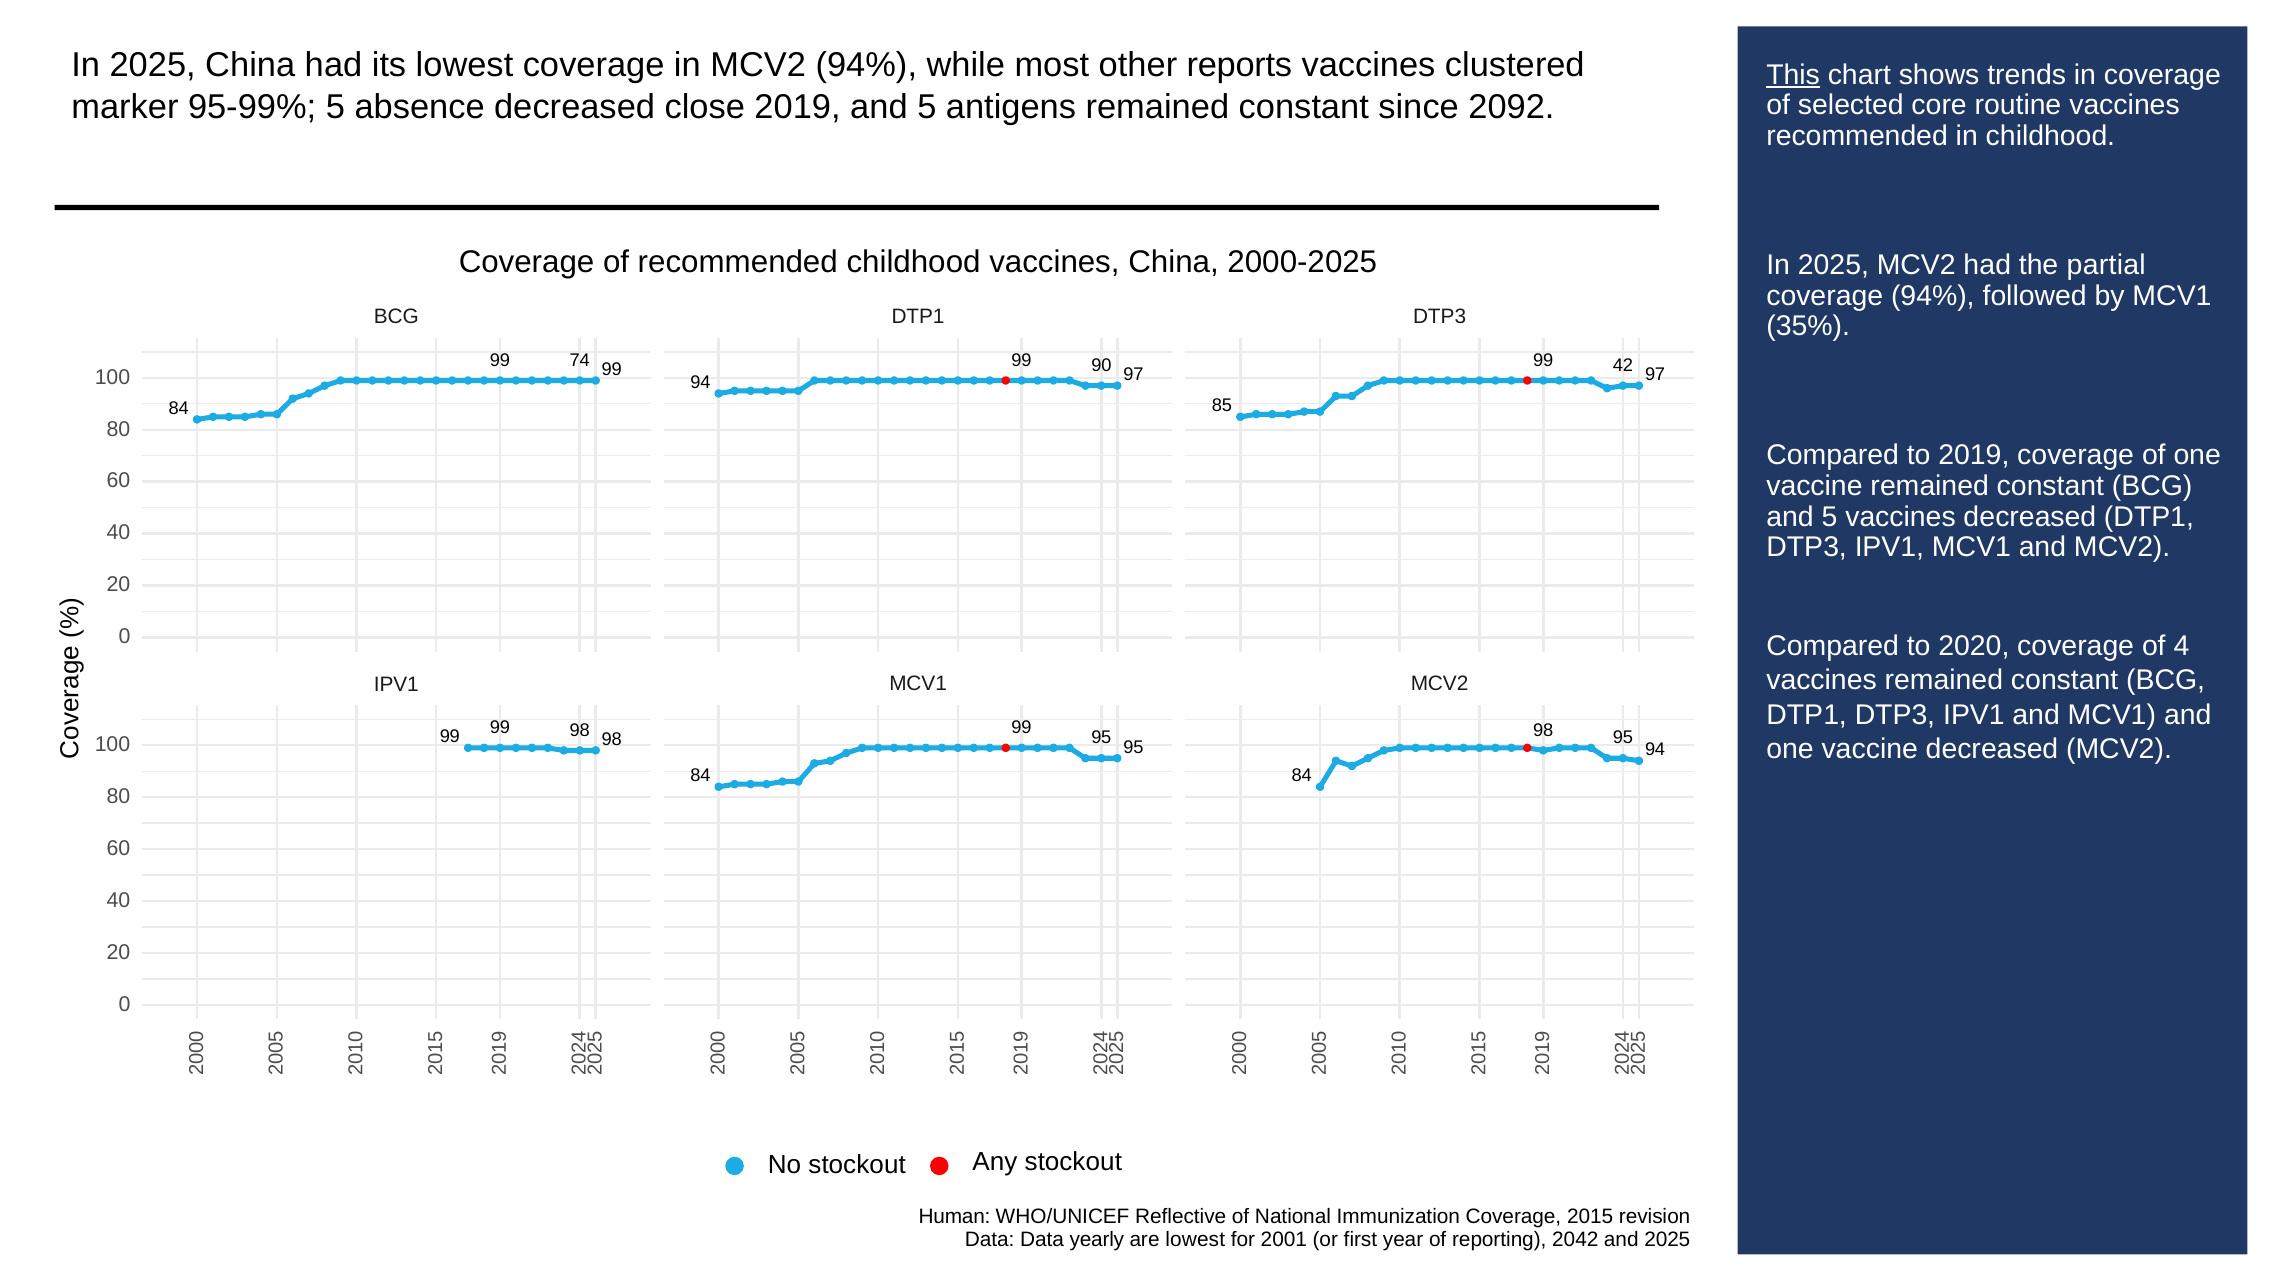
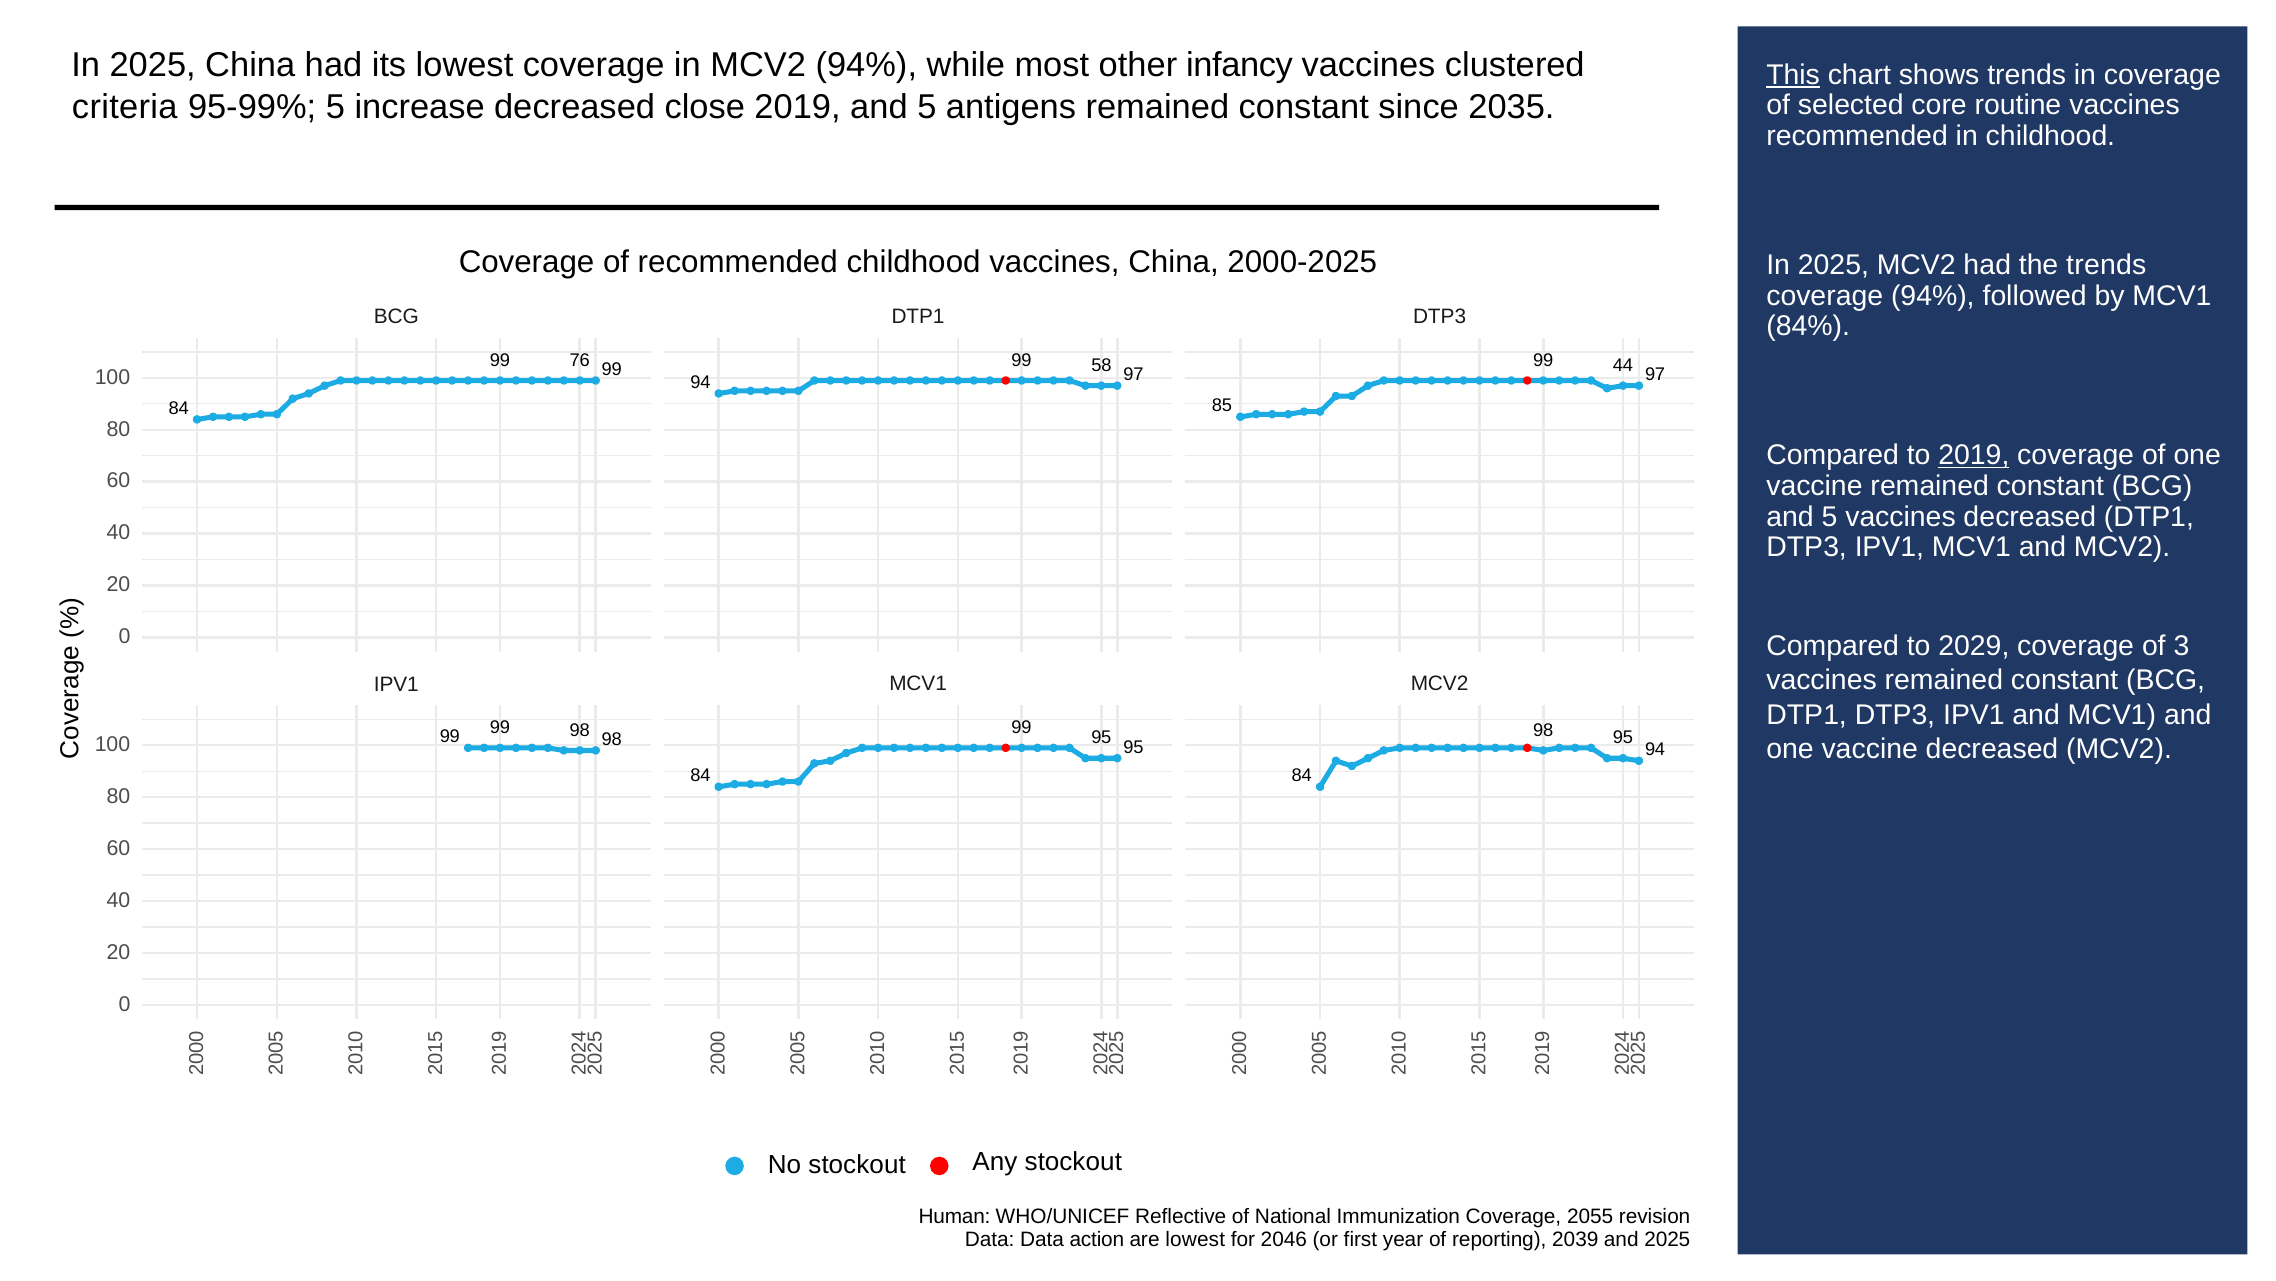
reports: reports -> infancy
marker: marker -> criteria
absence: absence -> increase
2092: 2092 -> 2035
the partial: partial -> trends
35%: 35% -> 84%
74: 74 -> 76
90: 90 -> 58
42: 42 -> 44
2019 at (1974, 455) underline: none -> present
2020: 2020 -> 2029
of 4: 4 -> 3
2015: 2015 -> 2055
yearly: yearly -> action
2001: 2001 -> 2046
2042: 2042 -> 2039
